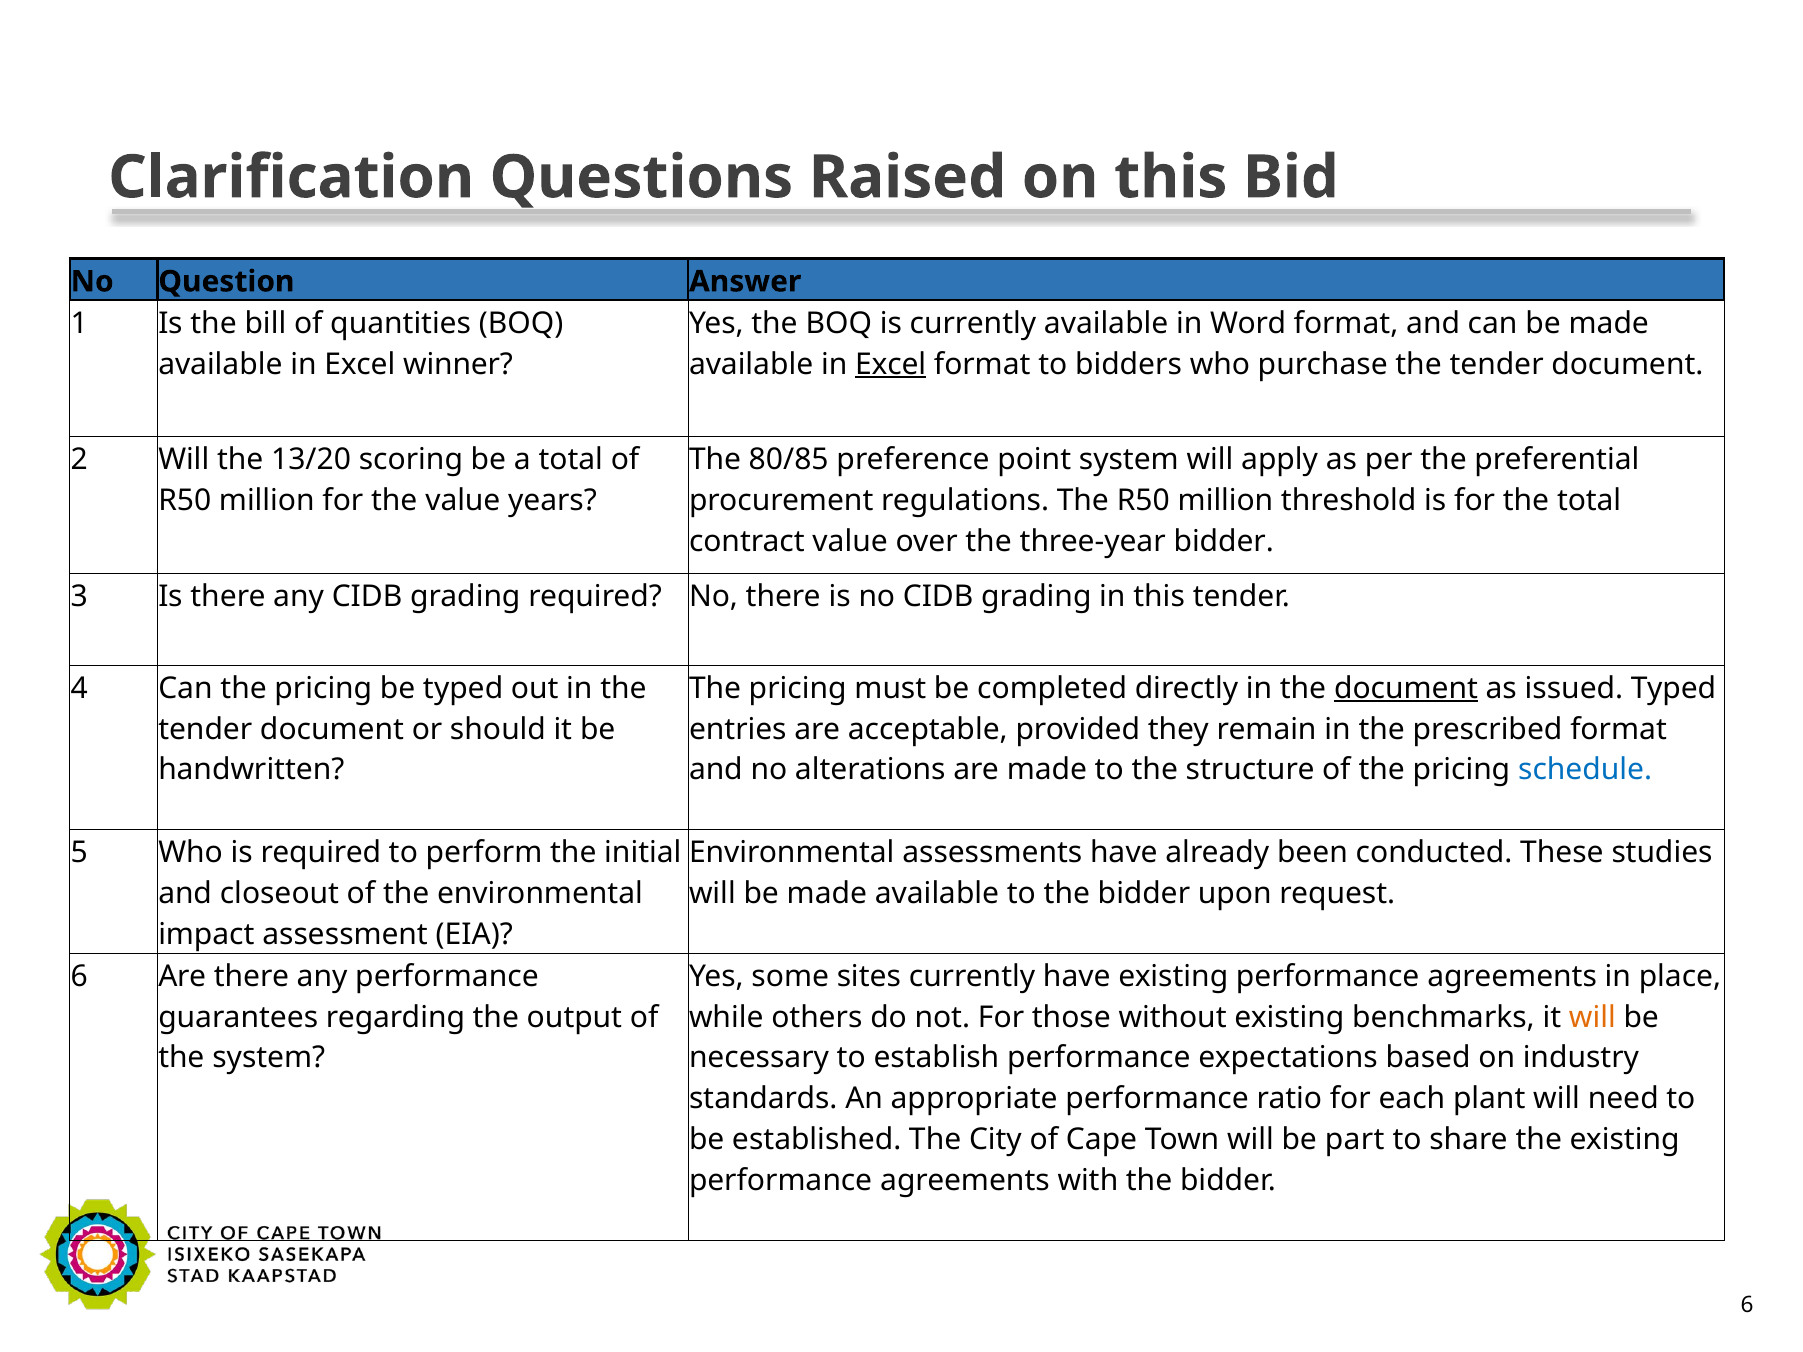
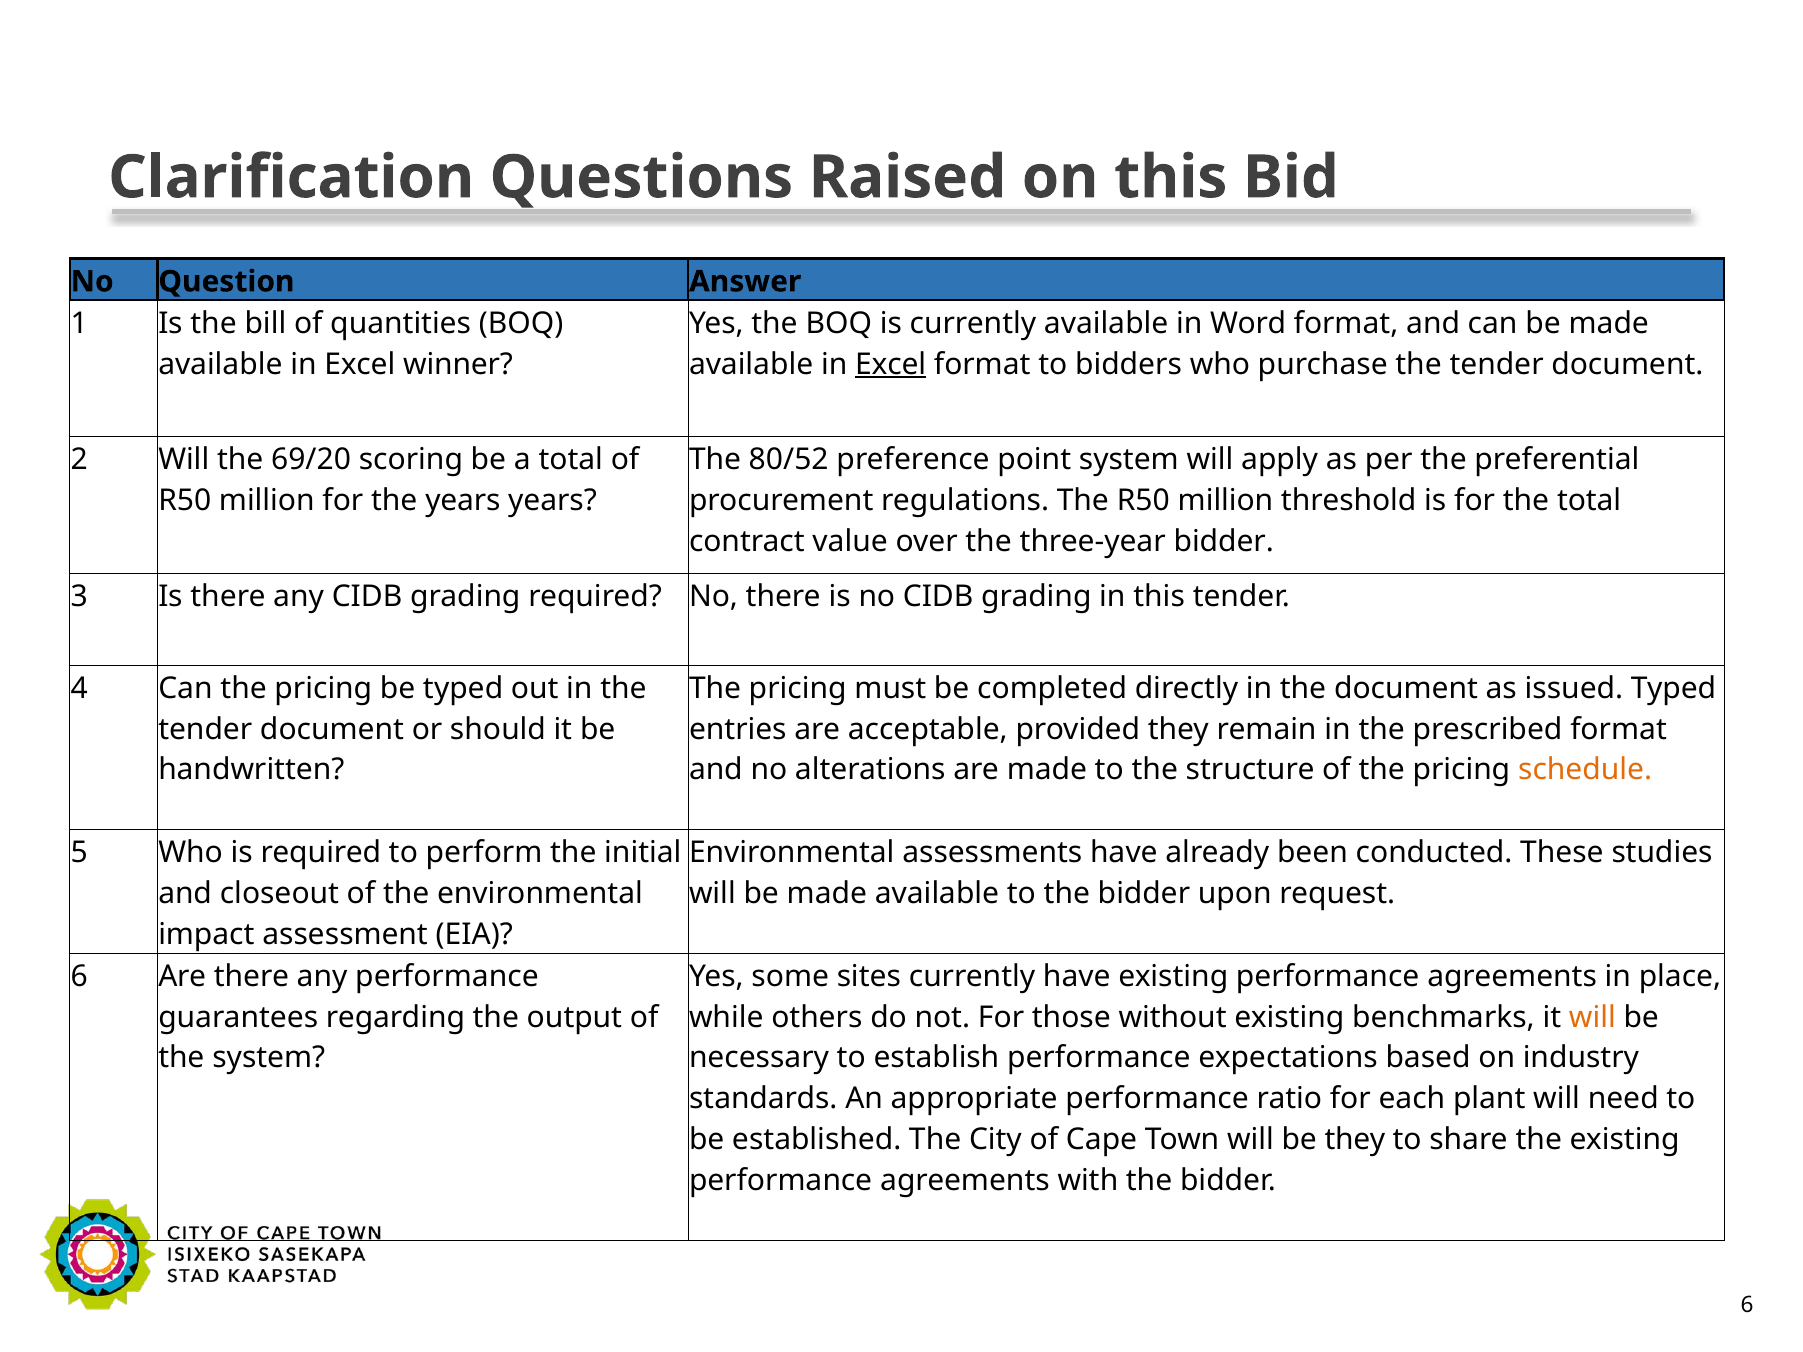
13/20: 13/20 -> 69/20
80/85: 80/85 -> 80/52
the value: value -> years
document at (1406, 688) underline: present -> none
schedule colour: blue -> orange
be part: part -> they
